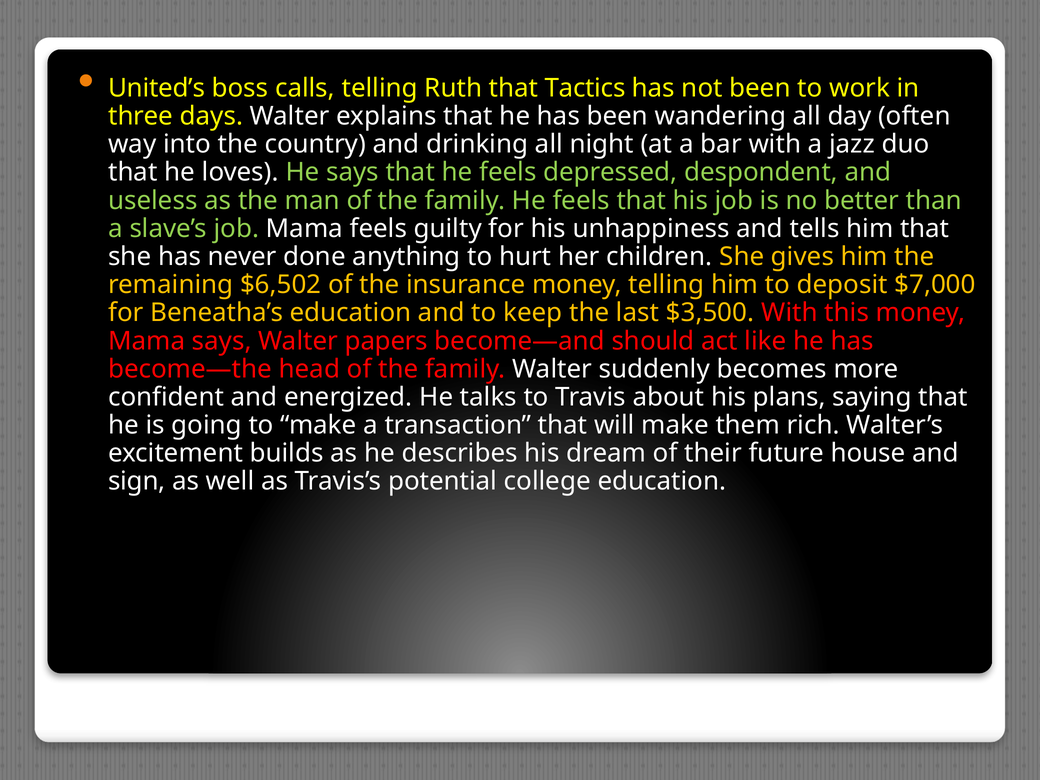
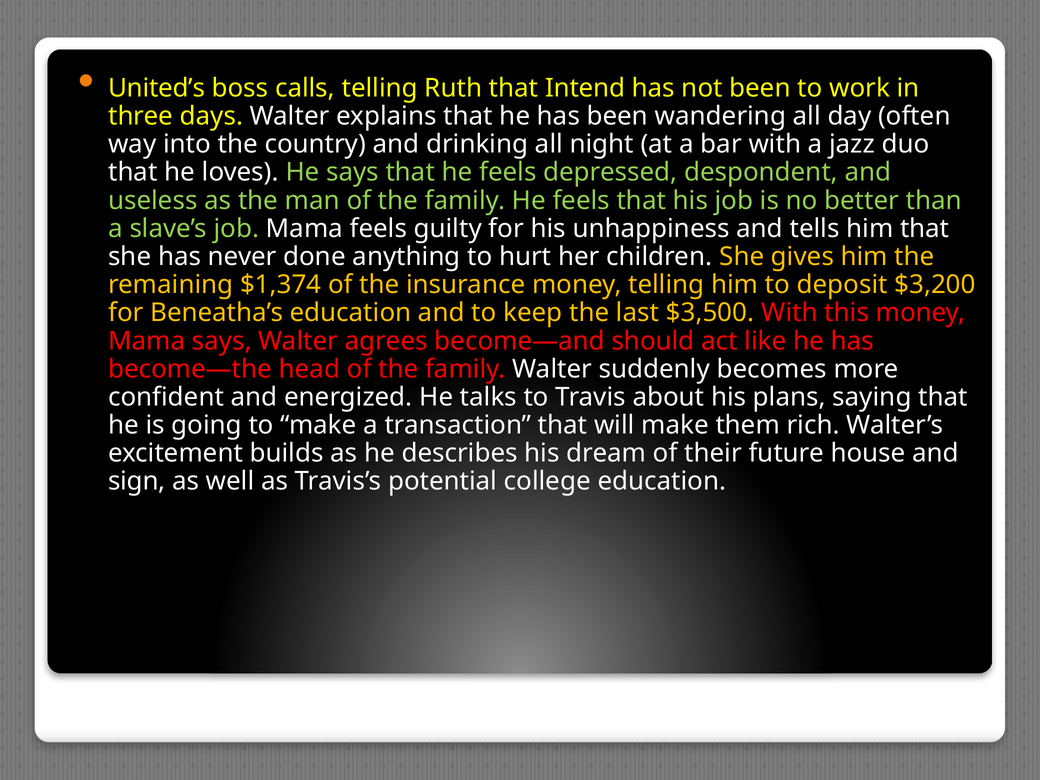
Tactics: Tactics -> Intend
$6,502: $6,502 -> $1,374
$7,000: $7,000 -> $3,200
papers: papers -> agrees
